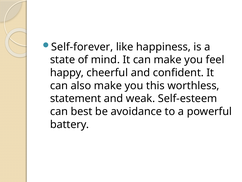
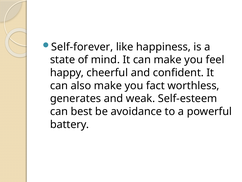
this: this -> fact
statement: statement -> generates
